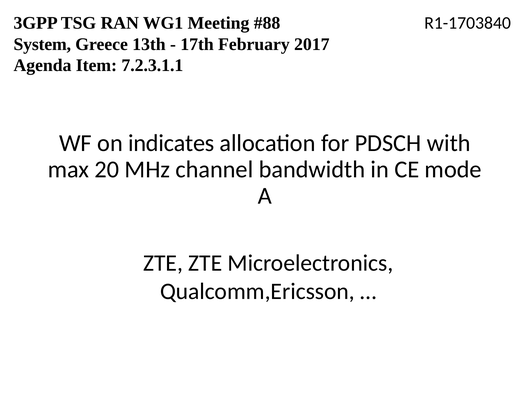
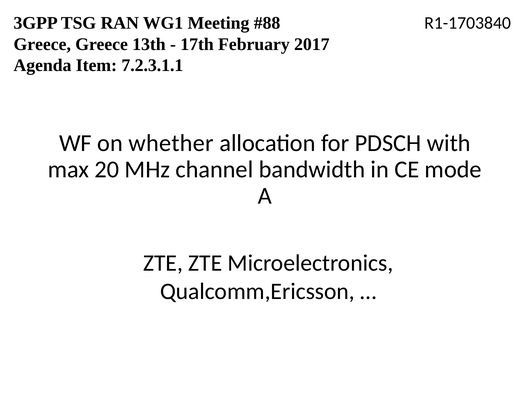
System at (42, 44): System -> Greece
indicates: indicates -> whether
